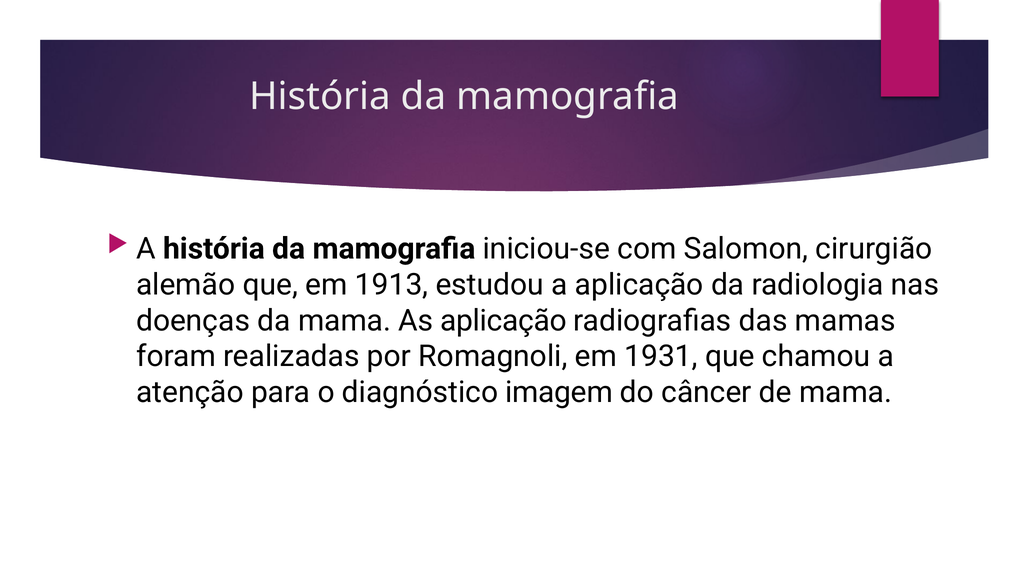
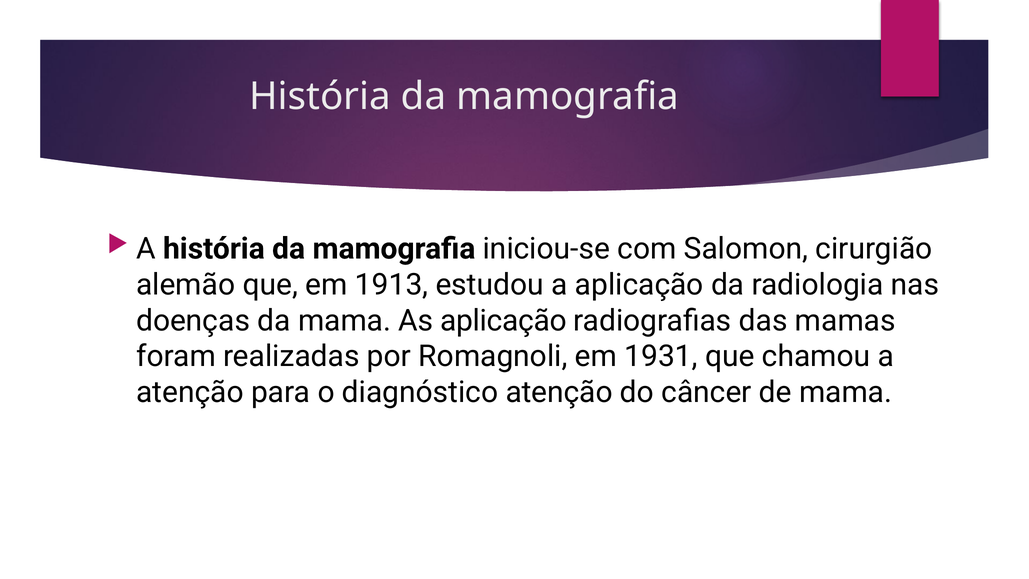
diagnóstico imagem: imagem -> atenção
